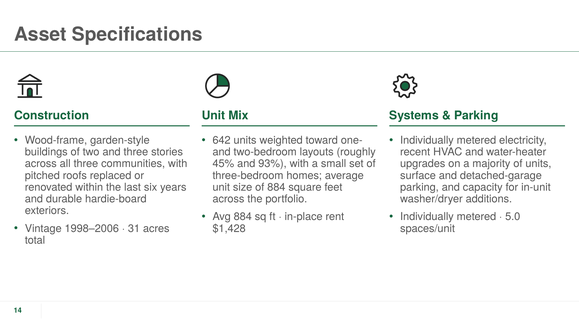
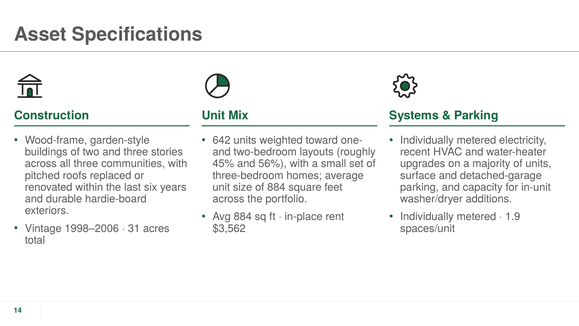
93%: 93% -> 56%
5.0: 5.0 -> 1.9
$1,428: $1,428 -> $3,562
